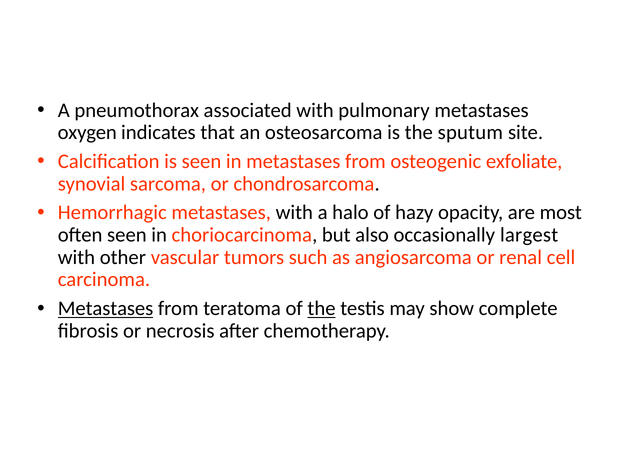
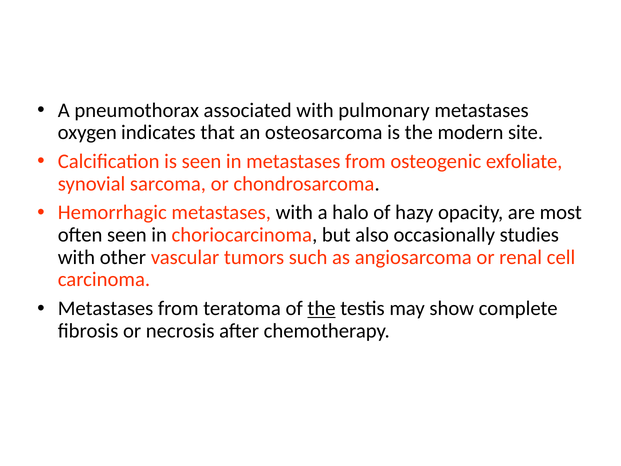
sputum: sputum -> modern
largest: largest -> studies
Metastases at (106, 308) underline: present -> none
